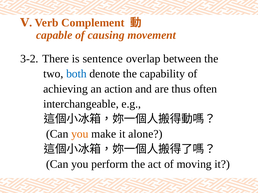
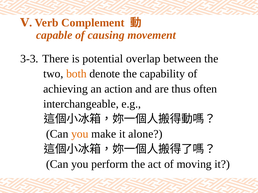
3-2: 3-2 -> 3-3
sentence: sentence -> potential
both colour: blue -> orange
